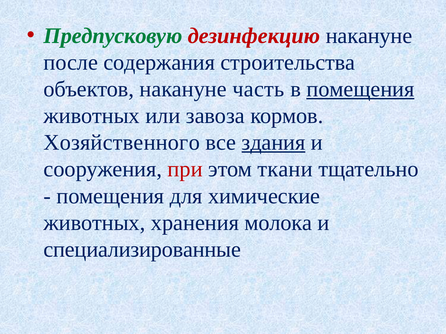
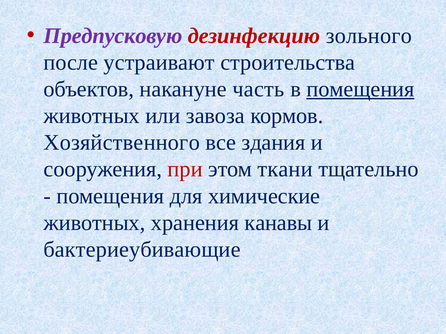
Предпусковую colour: green -> purple
дезинфекцию накануне: накануне -> зольного
содержания: содержания -> устраивают
здания underline: present -> none
молока: молока -> канавы
специализированные: специализированные -> бактериеубивающие
